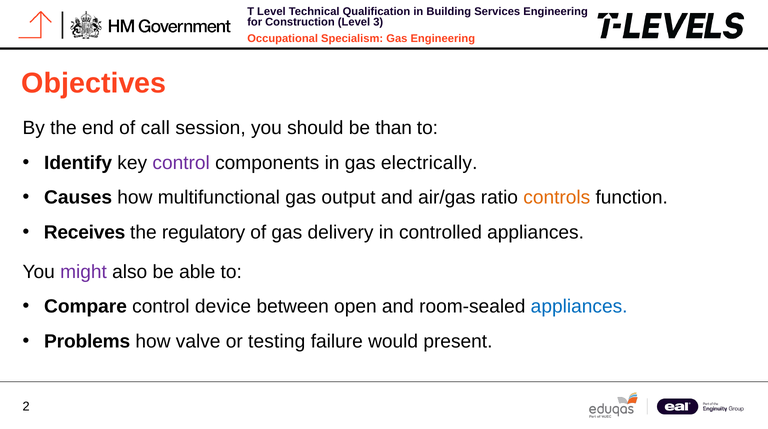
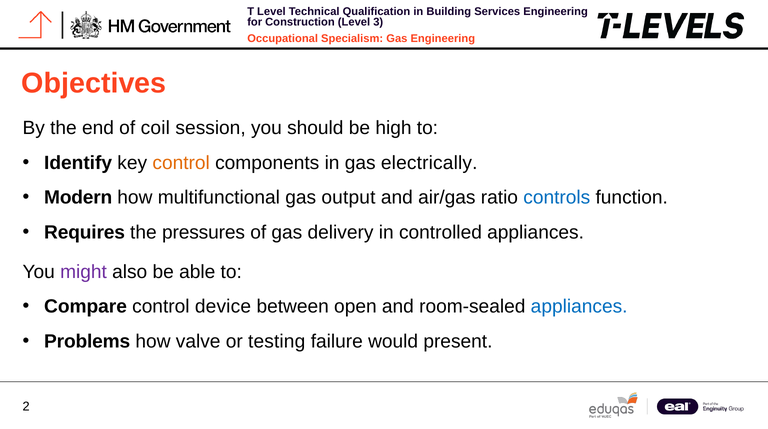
call: call -> coil
than: than -> high
control at (181, 163) colour: purple -> orange
Causes: Causes -> Modern
controls colour: orange -> blue
Receives: Receives -> Requires
regulatory: regulatory -> pressures
